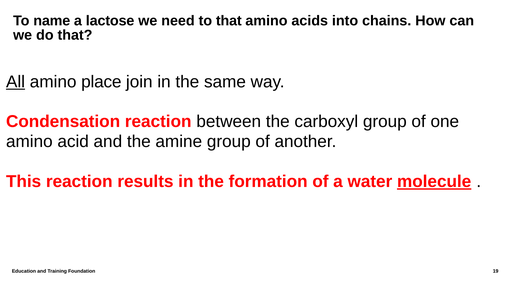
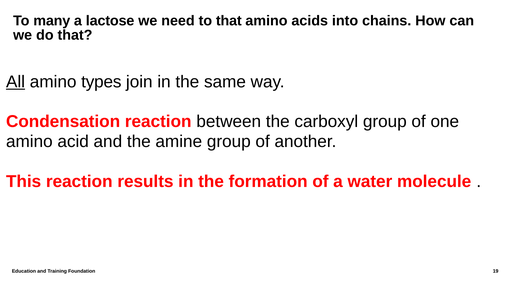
name: name -> many
place: place -> types
molecule underline: present -> none
